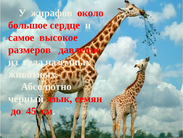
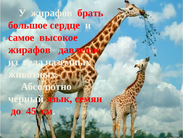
около: около -> брать
размеров at (30, 50): размеров -> жирафов
